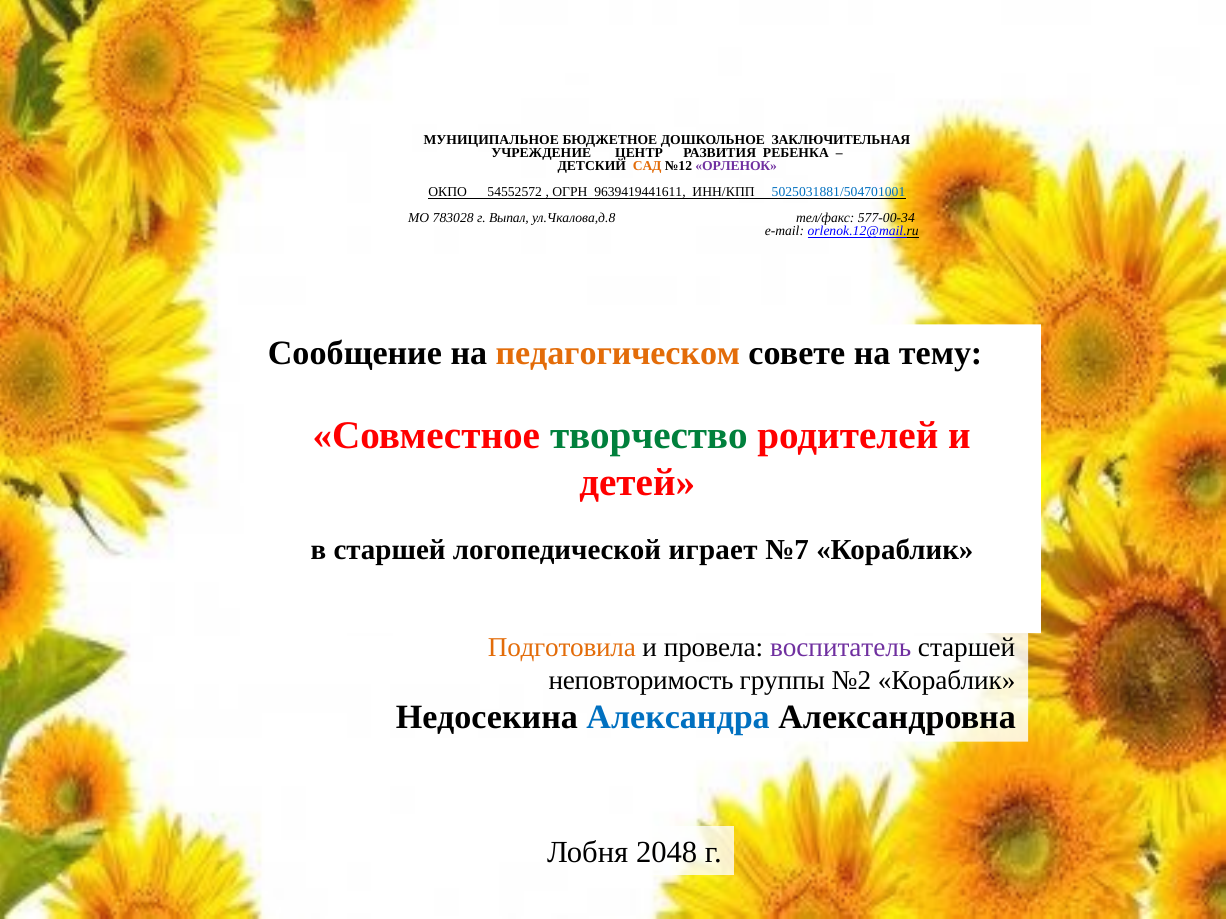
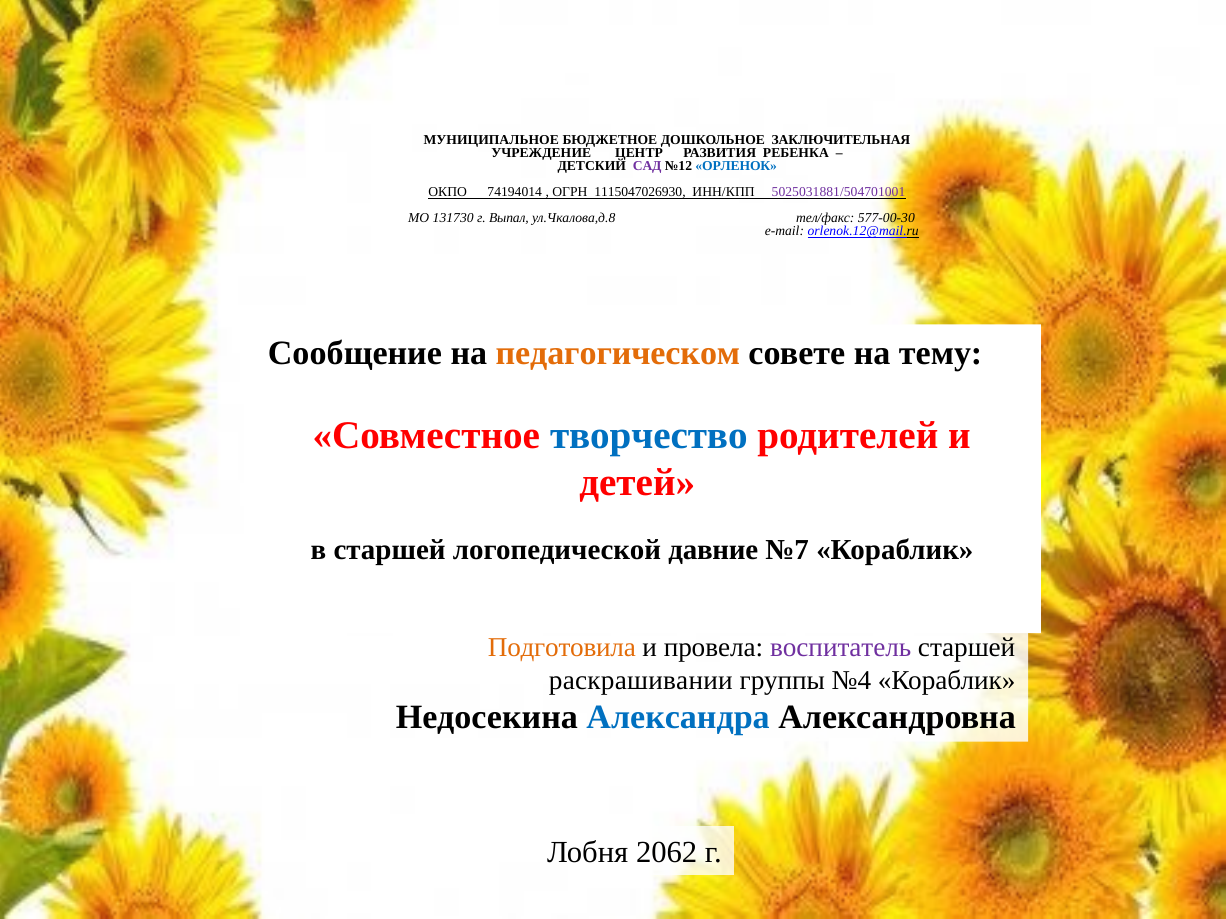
САД colour: orange -> purple
ОРЛЕНОК colour: purple -> blue
54552572: 54552572 -> 74194014
9639419441611: 9639419441611 -> 1115047026930
5025031881/504701001 colour: blue -> purple
783028: 783028 -> 131730
577-00-34: 577-00-34 -> 577-00-30
творчество colour: green -> blue
играет: играет -> давние
неповторимость: неповторимость -> раскрашивании
№2: №2 -> №4
2048: 2048 -> 2062
